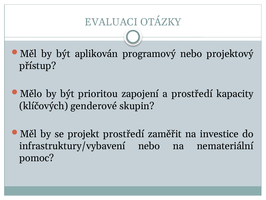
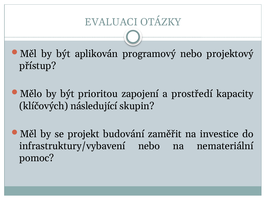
genderové: genderové -> následující
projekt prostředí: prostředí -> budování
